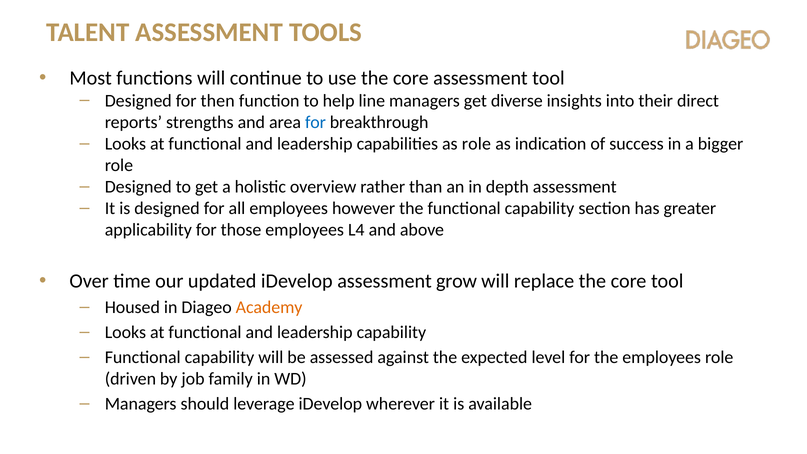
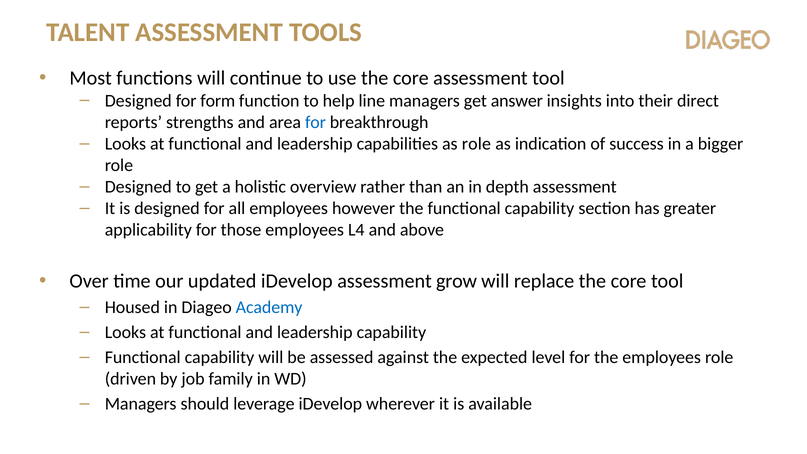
then: then -> form
diverse: diverse -> answer
Academy colour: orange -> blue
